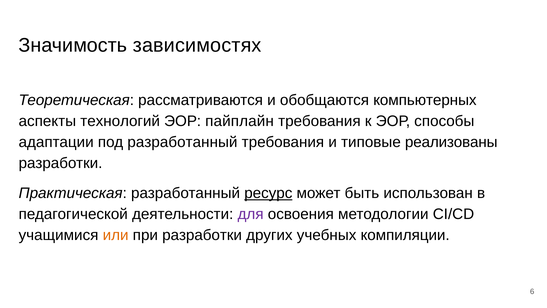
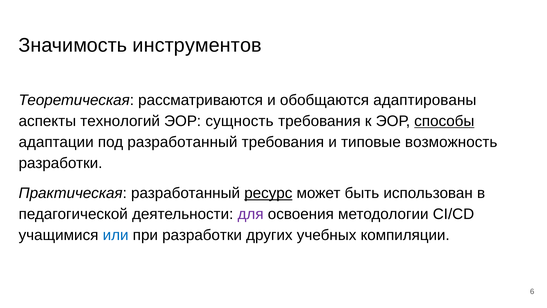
зависимостях: зависимостях -> инструментов
компьютерных: компьютерных -> адаптированы
пайплайн: пайплайн -> сущность
способы underline: none -> present
реализованы: реализованы -> возможность
или colour: orange -> blue
